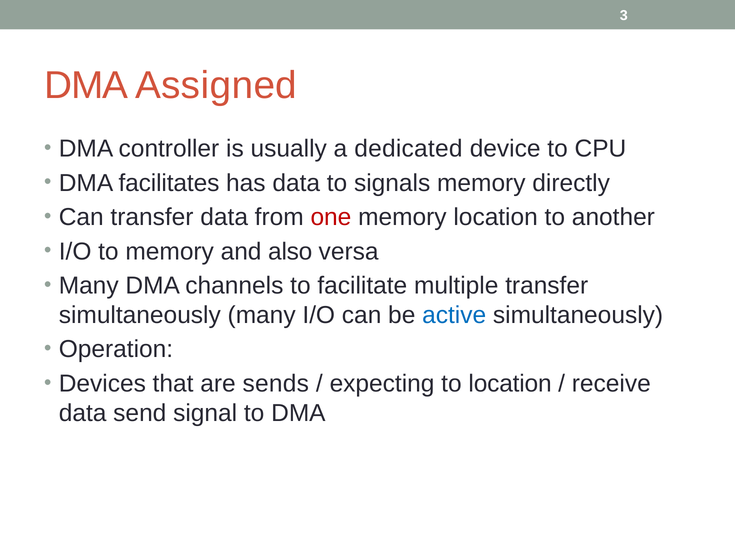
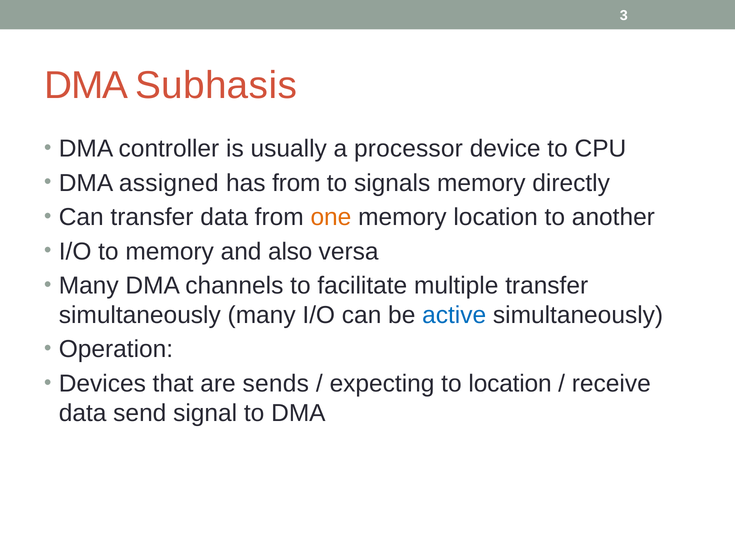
Assigned: Assigned -> Subhasis
dedicated: dedicated -> processor
facilitates: facilitates -> assigned
has data: data -> from
one colour: red -> orange
